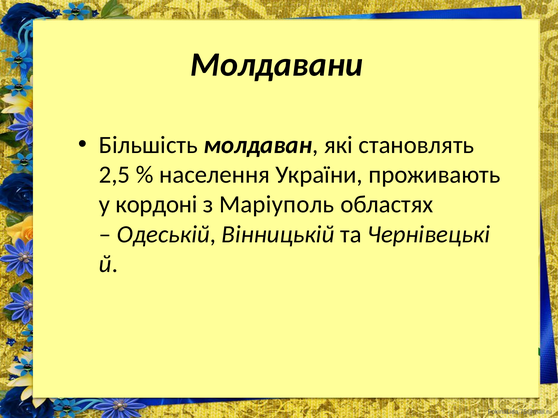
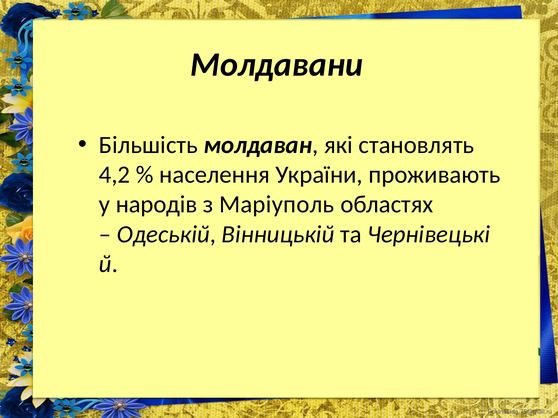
2,5: 2,5 -> 4,2
кордоні: кордоні -> народів
